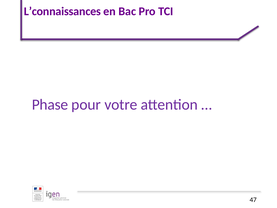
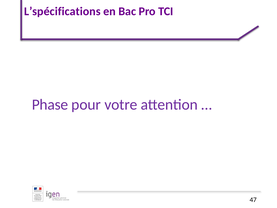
L’connaissances: L’connaissances -> L’spécifications
